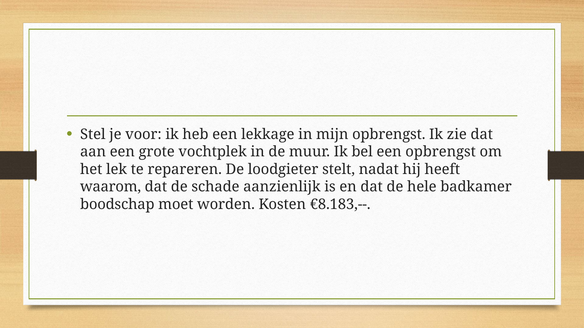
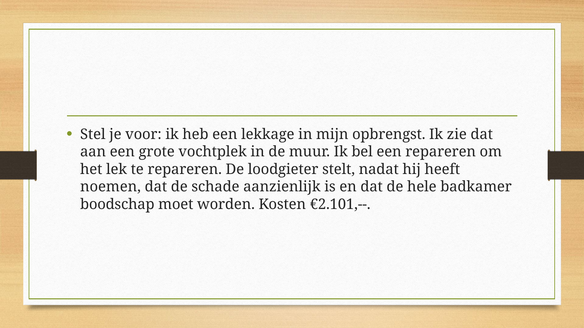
een opbrengst: opbrengst -> repareren
waarom: waarom -> noemen
€8.183,--: €8.183,-- -> €2.101,--
